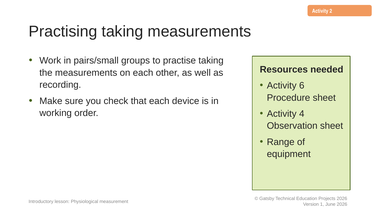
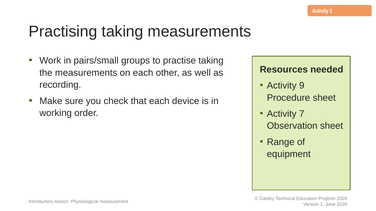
6: 6 -> 9
4: 4 -> 7
